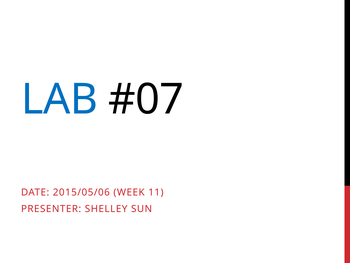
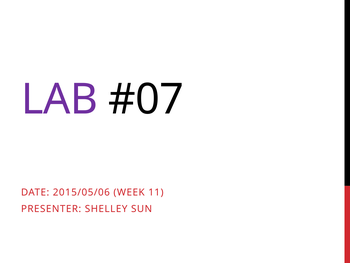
LAB colour: blue -> purple
